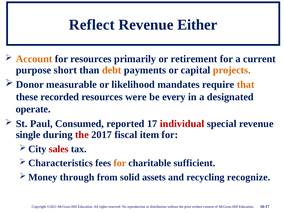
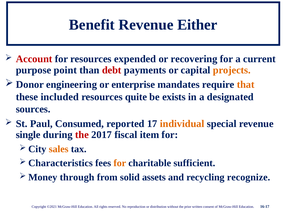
Reflect: Reflect -> Benefit
Account colour: orange -> red
primarily: primarily -> expended
retirement: retirement -> recovering
short: short -> point
debt colour: orange -> red
measurable: measurable -> engineering
likelihood: likelihood -> enterprise
recorded: recorded -> included
were: were -> quite
every: every -> exists
operate: operate -> sources
individual colour: red -> orange
sales colour: red -> orange
